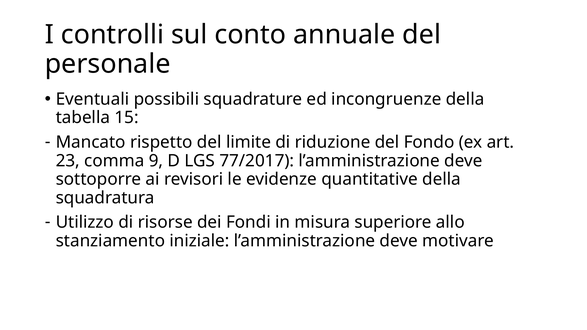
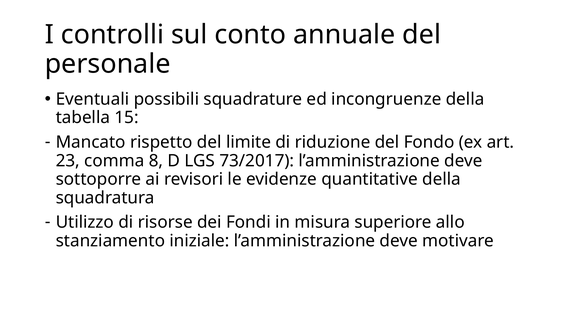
9: 9 -> 8
77/2017: 77/2017 -> 73/2017
